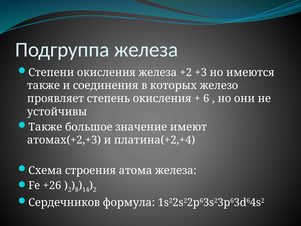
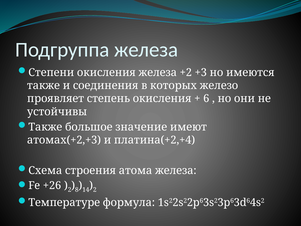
Сердечников: Сердечников -> Температуре
